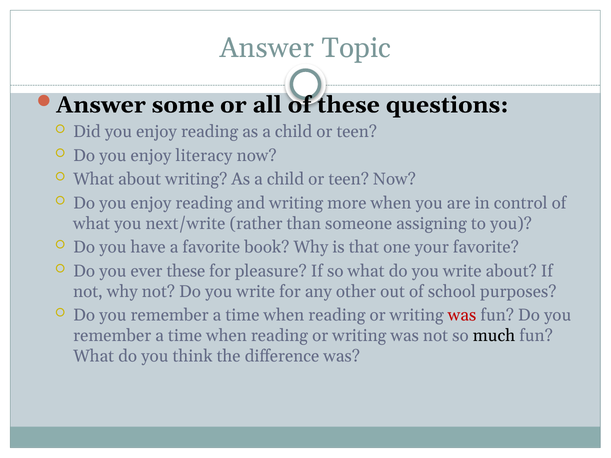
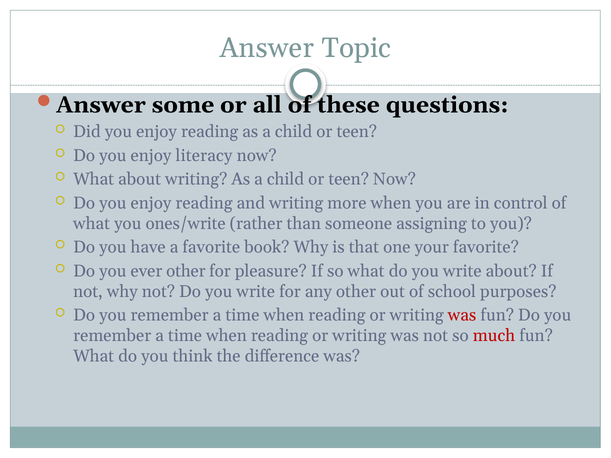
next/write: next/write -> ones/write
ever these: these -> other
much colour: black -> red
